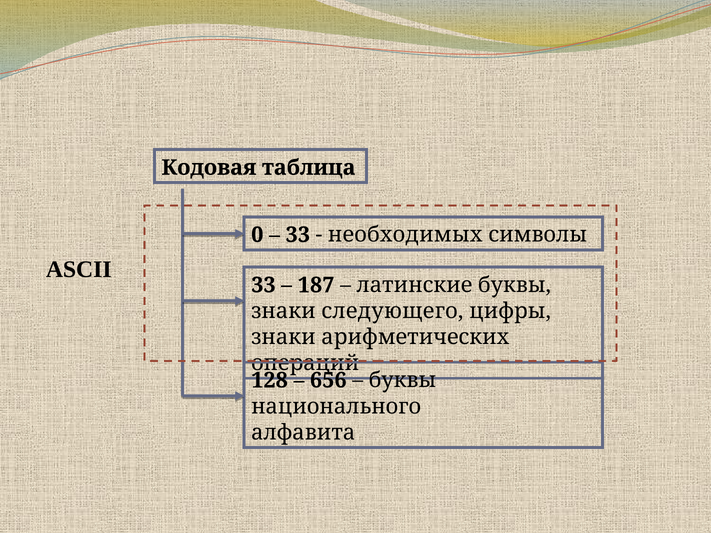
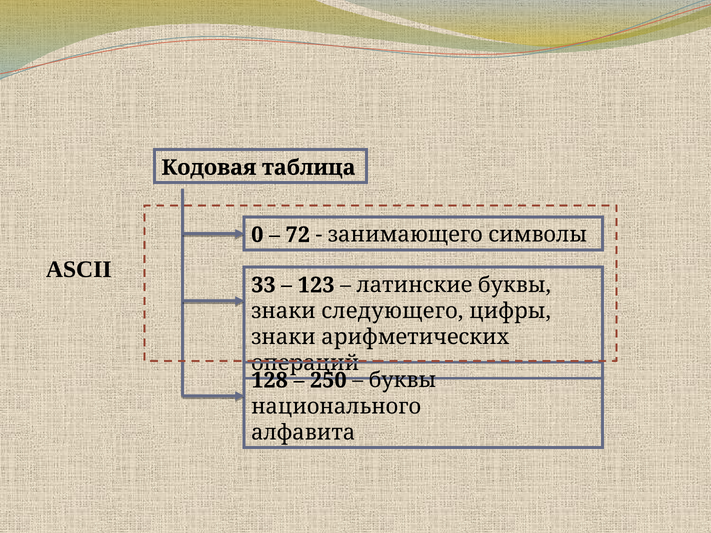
33 at (298, 235): 33 -> 72
необходимых: необходимых -> занимающего
187: 187 -> 123
656: 656 -> 250
